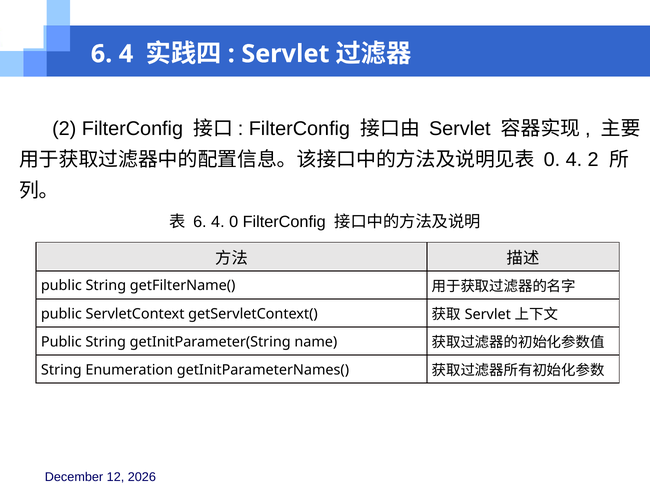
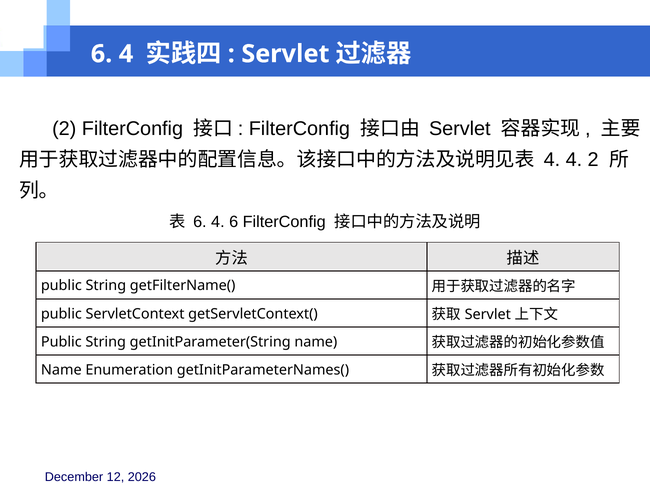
0 at (552, 160): 0 -> 4
4 0: 0 -> 6
String at (61, 370): String -> Name
